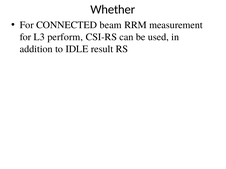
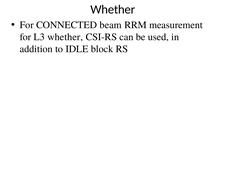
L3 perform: perform -> whether
result: result -> block
